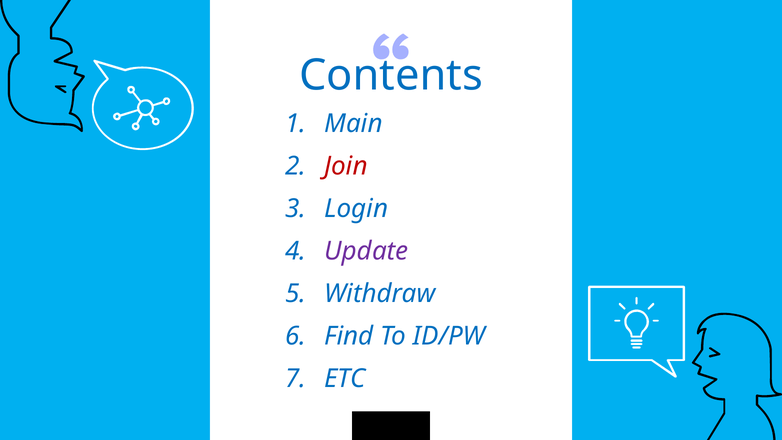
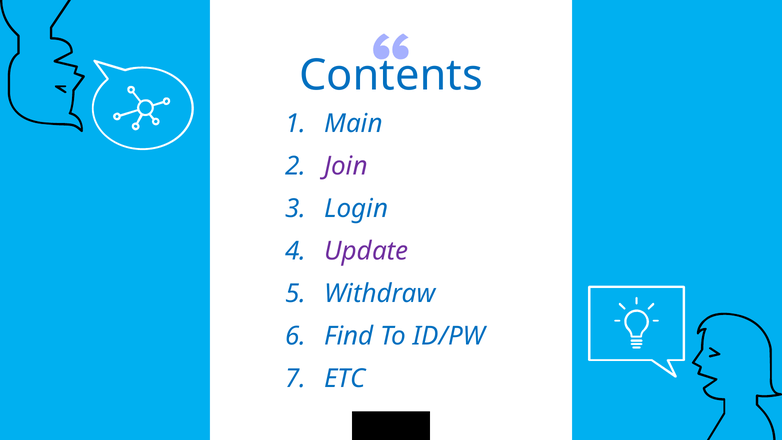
Join colour: red -> purple
